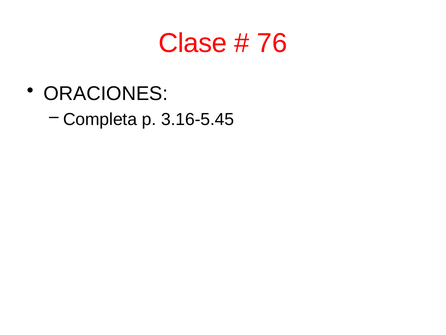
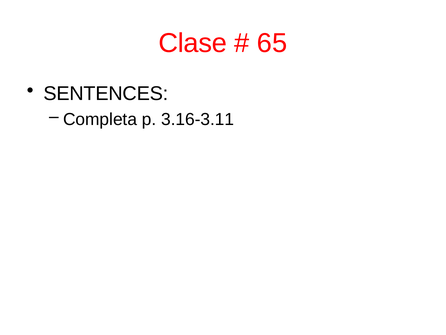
76: 76 -> 65
ORACIONES: ORACIONES -> SENTENCES
3.16-5.45: 3.16-5.45 -> 3.16-3.11
